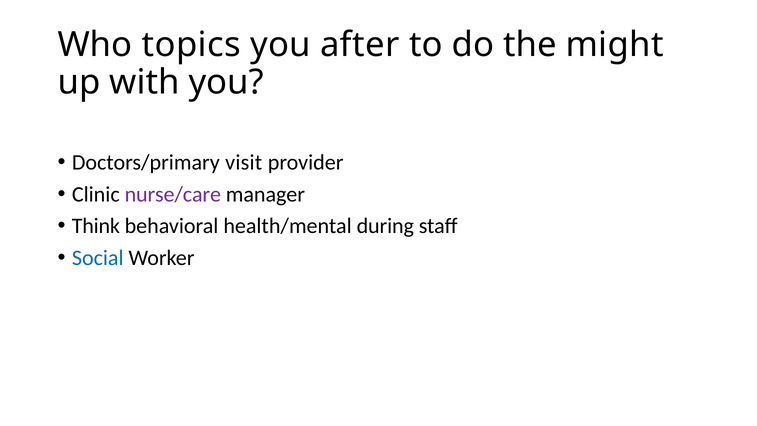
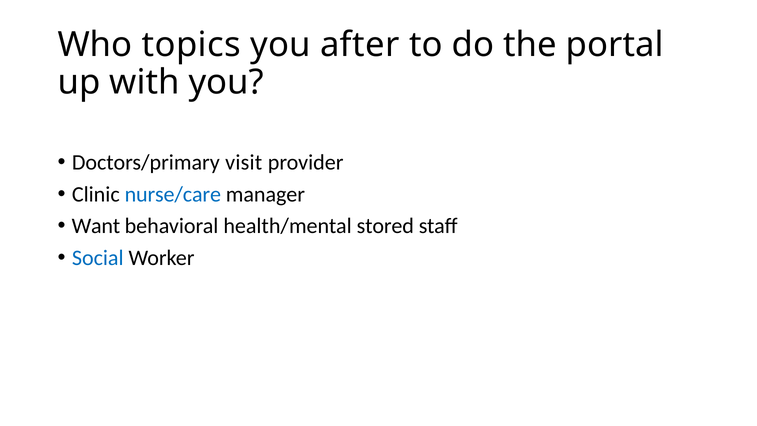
might: might -> portal
nurse/care colour: purple -> blue
Think: Think -> Want
during: during -> stored
